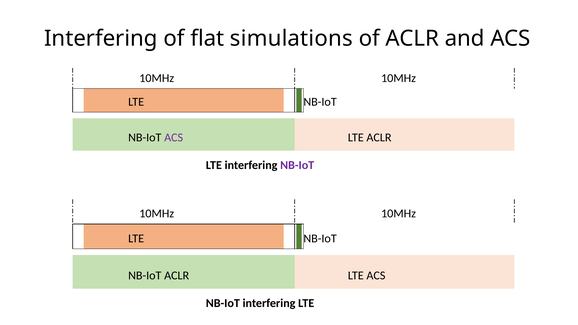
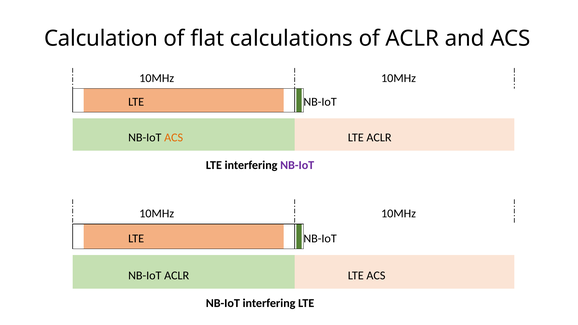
Interfering at (101, 39): Interfering -> Calculation
simulations: simulations -> calculations
ACS at (174, 137) colour: purple -> orange
